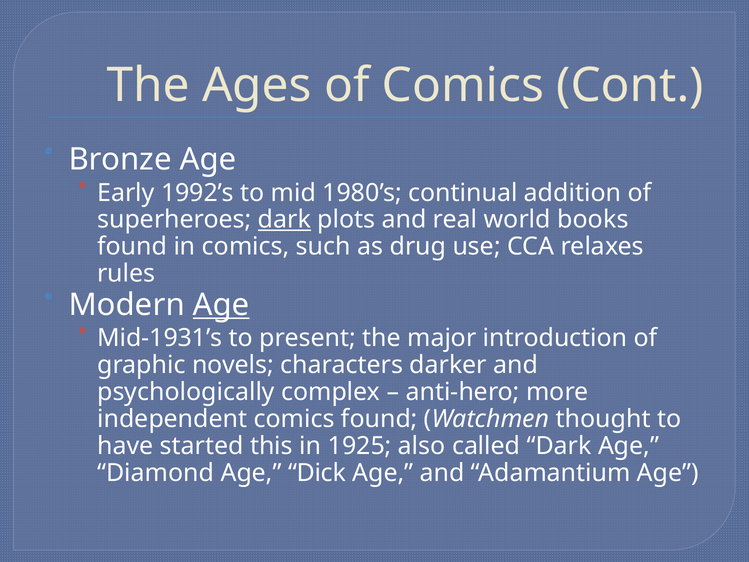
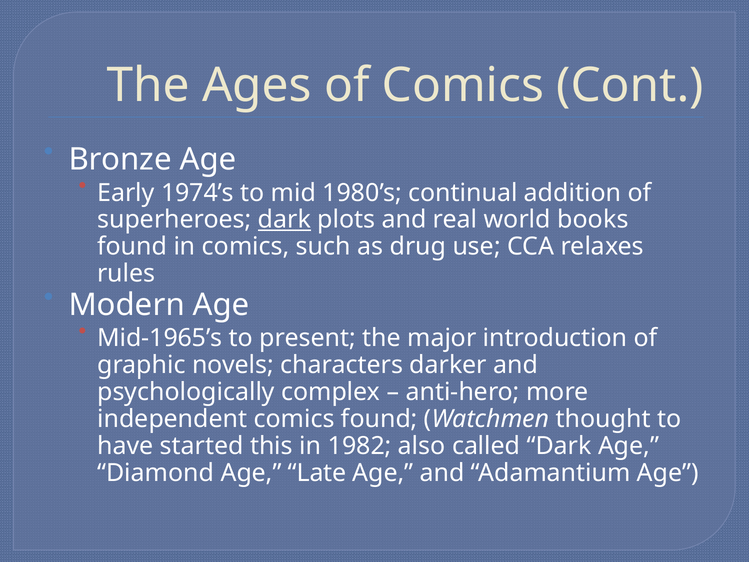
1992’s: 1992’s -> 1974’s
Age at (221, 305) underline: present -> none
Mid-1931’s: Mid-1931’s -> Mid-1965’s
1925: 1925 -> 1982
Dick: Dick -> Late
